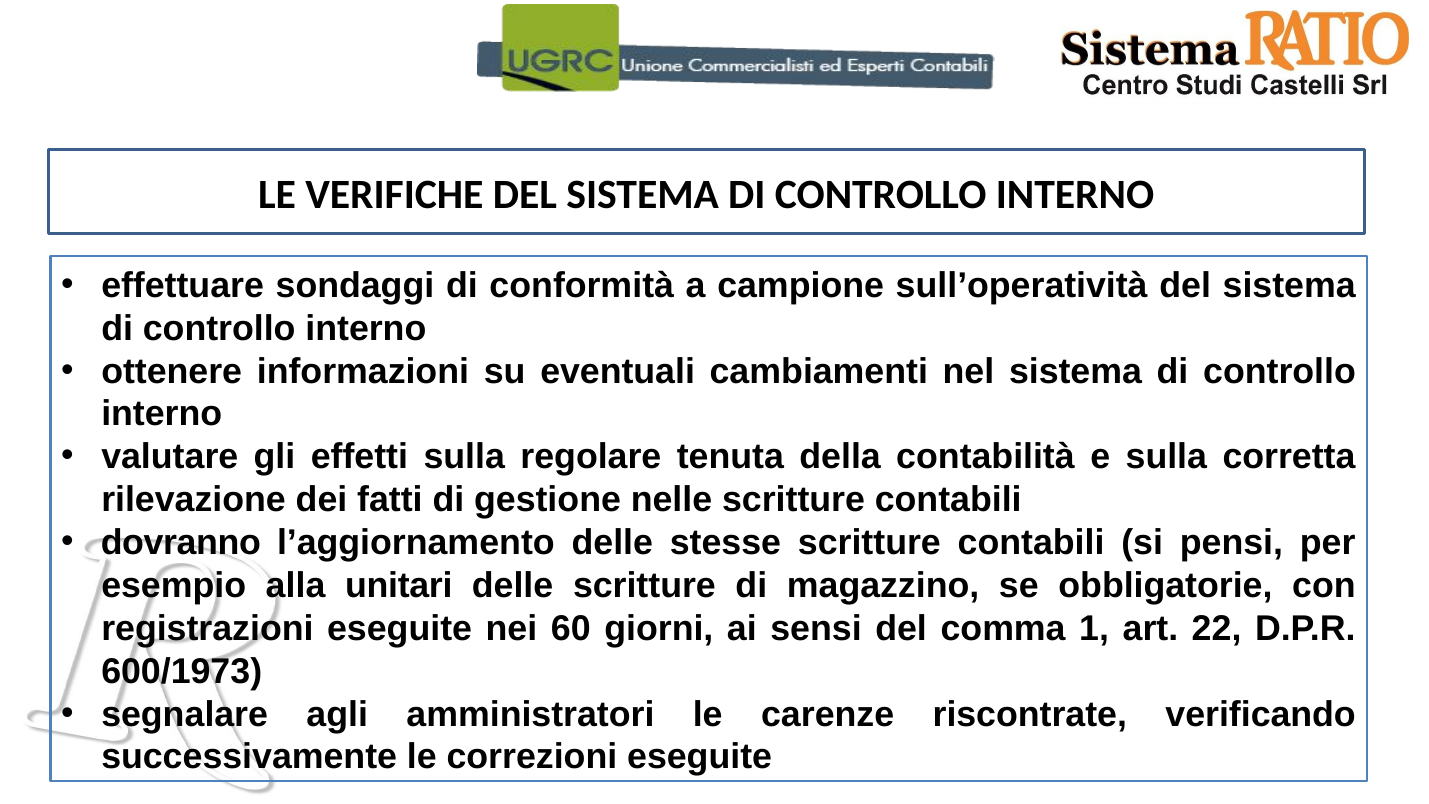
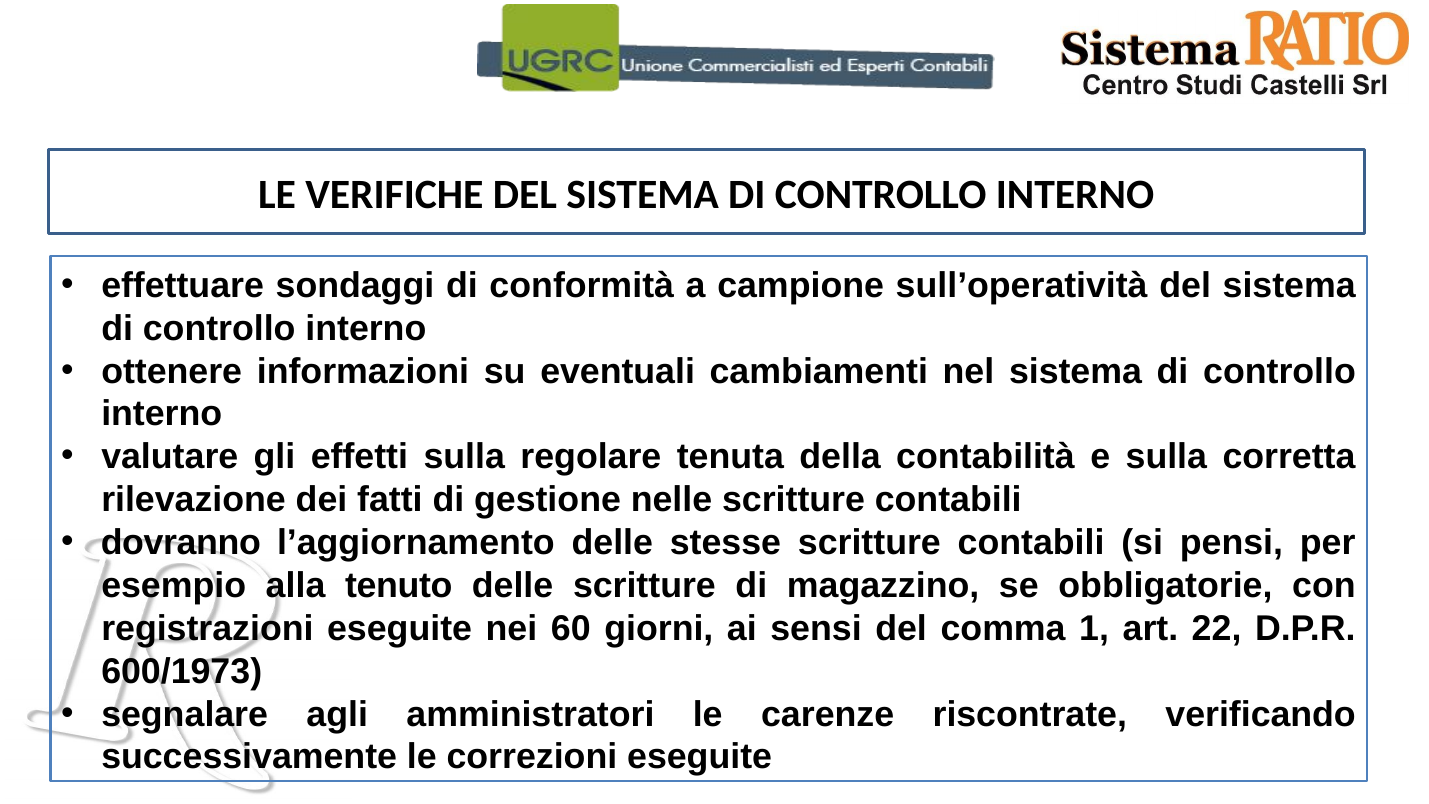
unitari: unitari -> tenuto
